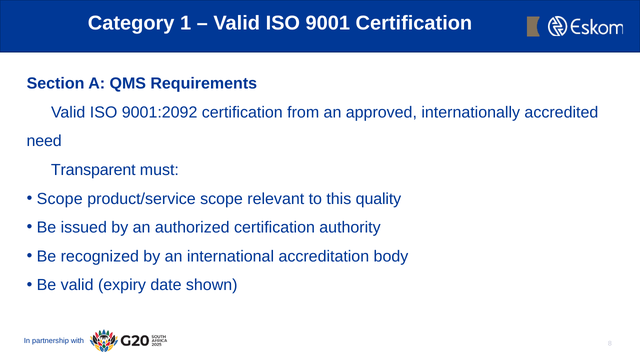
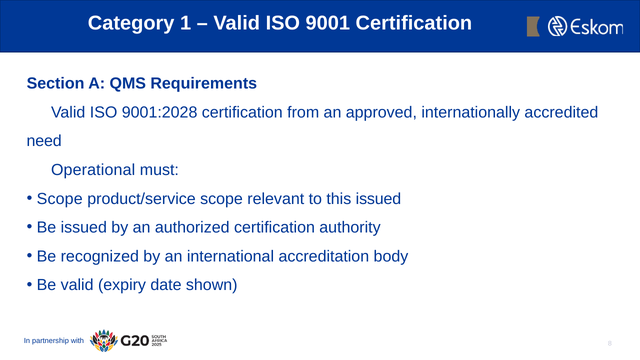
9001:2092: 9001:2092 -> 9001:2028
Transparent: Transparent -> Operational
this quality: quality -> issued
